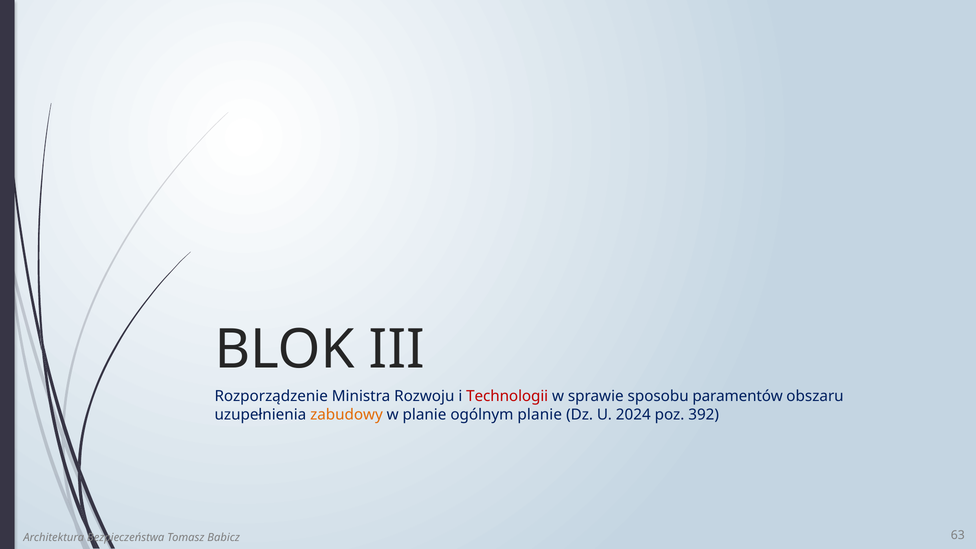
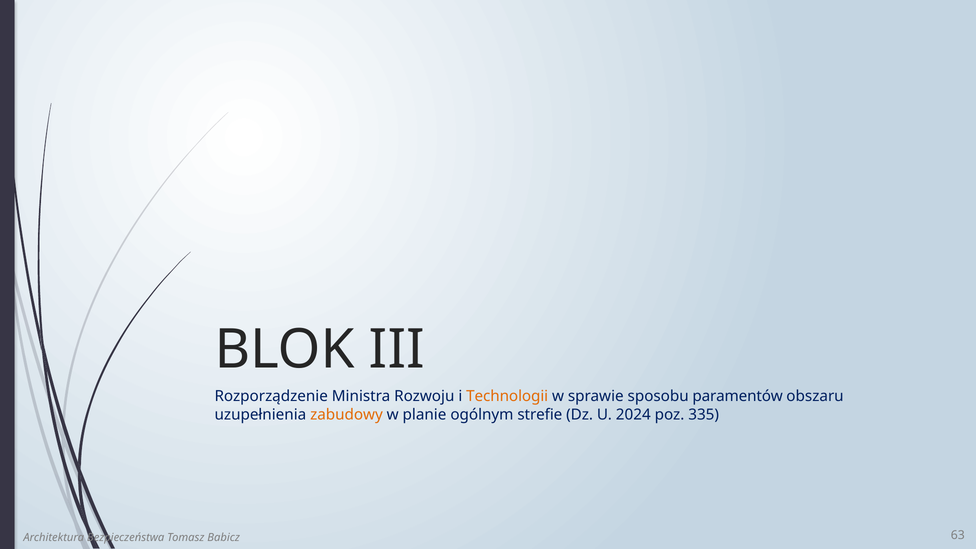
Technologii colour: red -> orange
ogólnym planie: planie -> strefie
392: 392 -> 335
